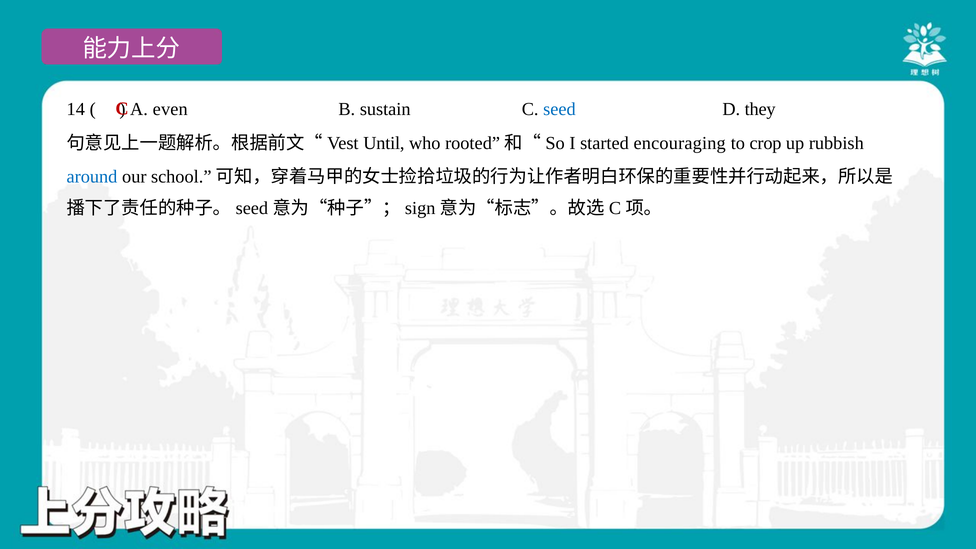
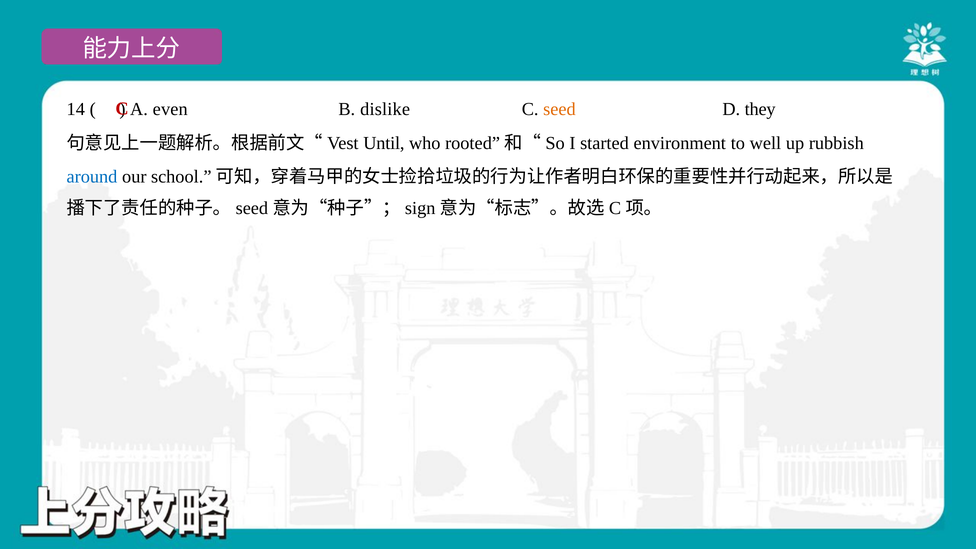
sustain: sustain -> dislike
seed colour: blue -> orange
encouraging: encouraging -> environment
crop: crop -> well
